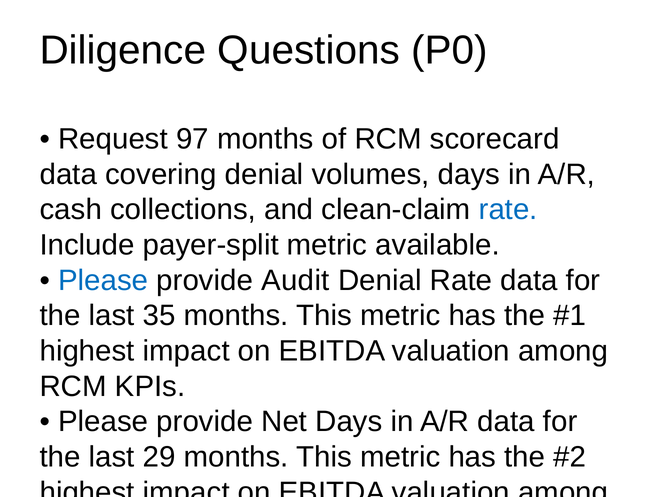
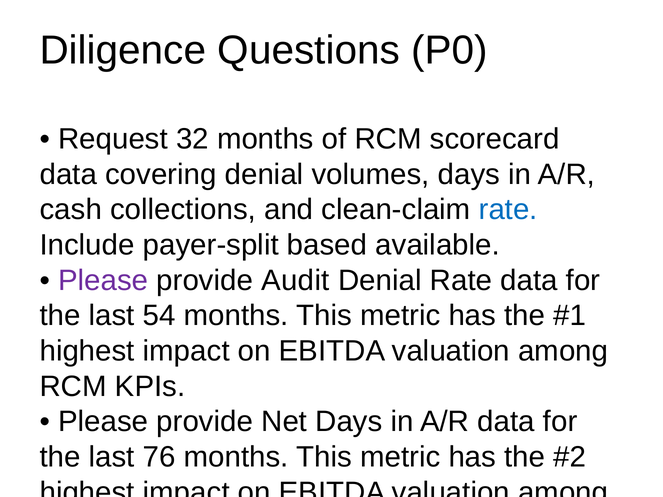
97: 97 -> 32
payer-split metric: metric -> based
Please at (103, 281) colour: blue -> purple
35: 35 -> 54
29: 29 -> 76
